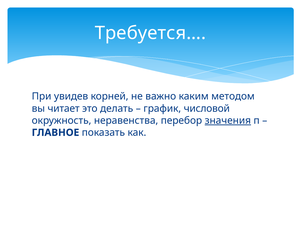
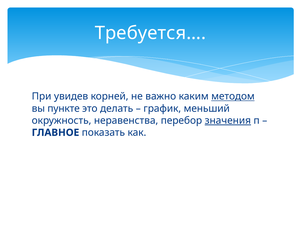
методом underline: none -> present
читает: читает -> пункте
числовой: числовой -> меньший
